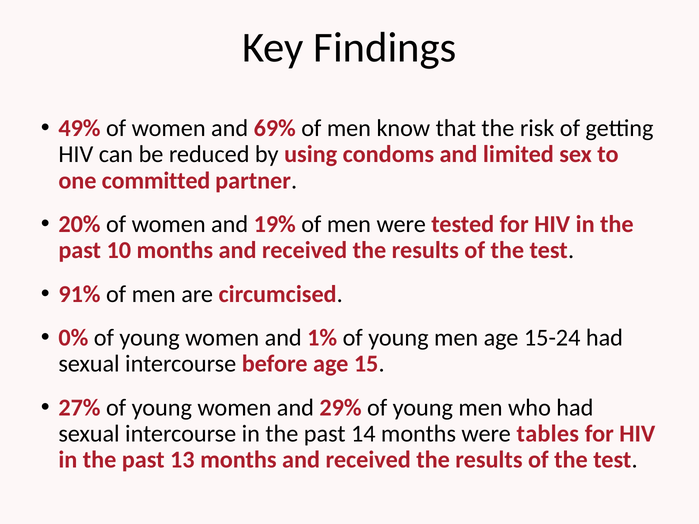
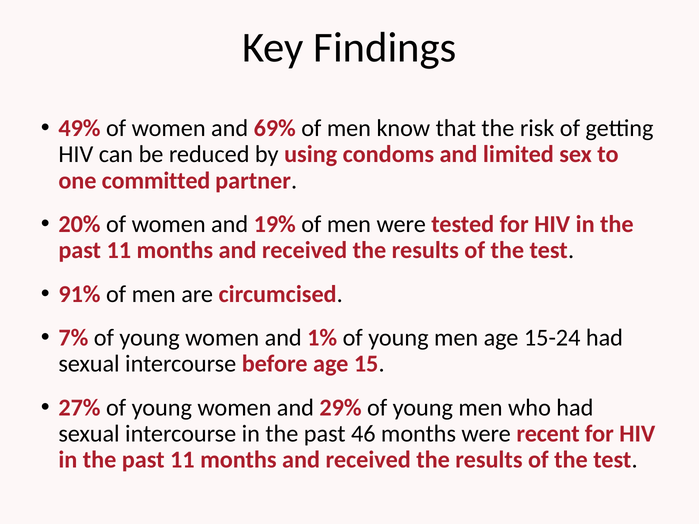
10 at (119, 251): 10 -> 11
0%: 0% -> 7%
14: 14 -> 46
tables: tables -> recent
13 at (182, 460): 13 -> 11
